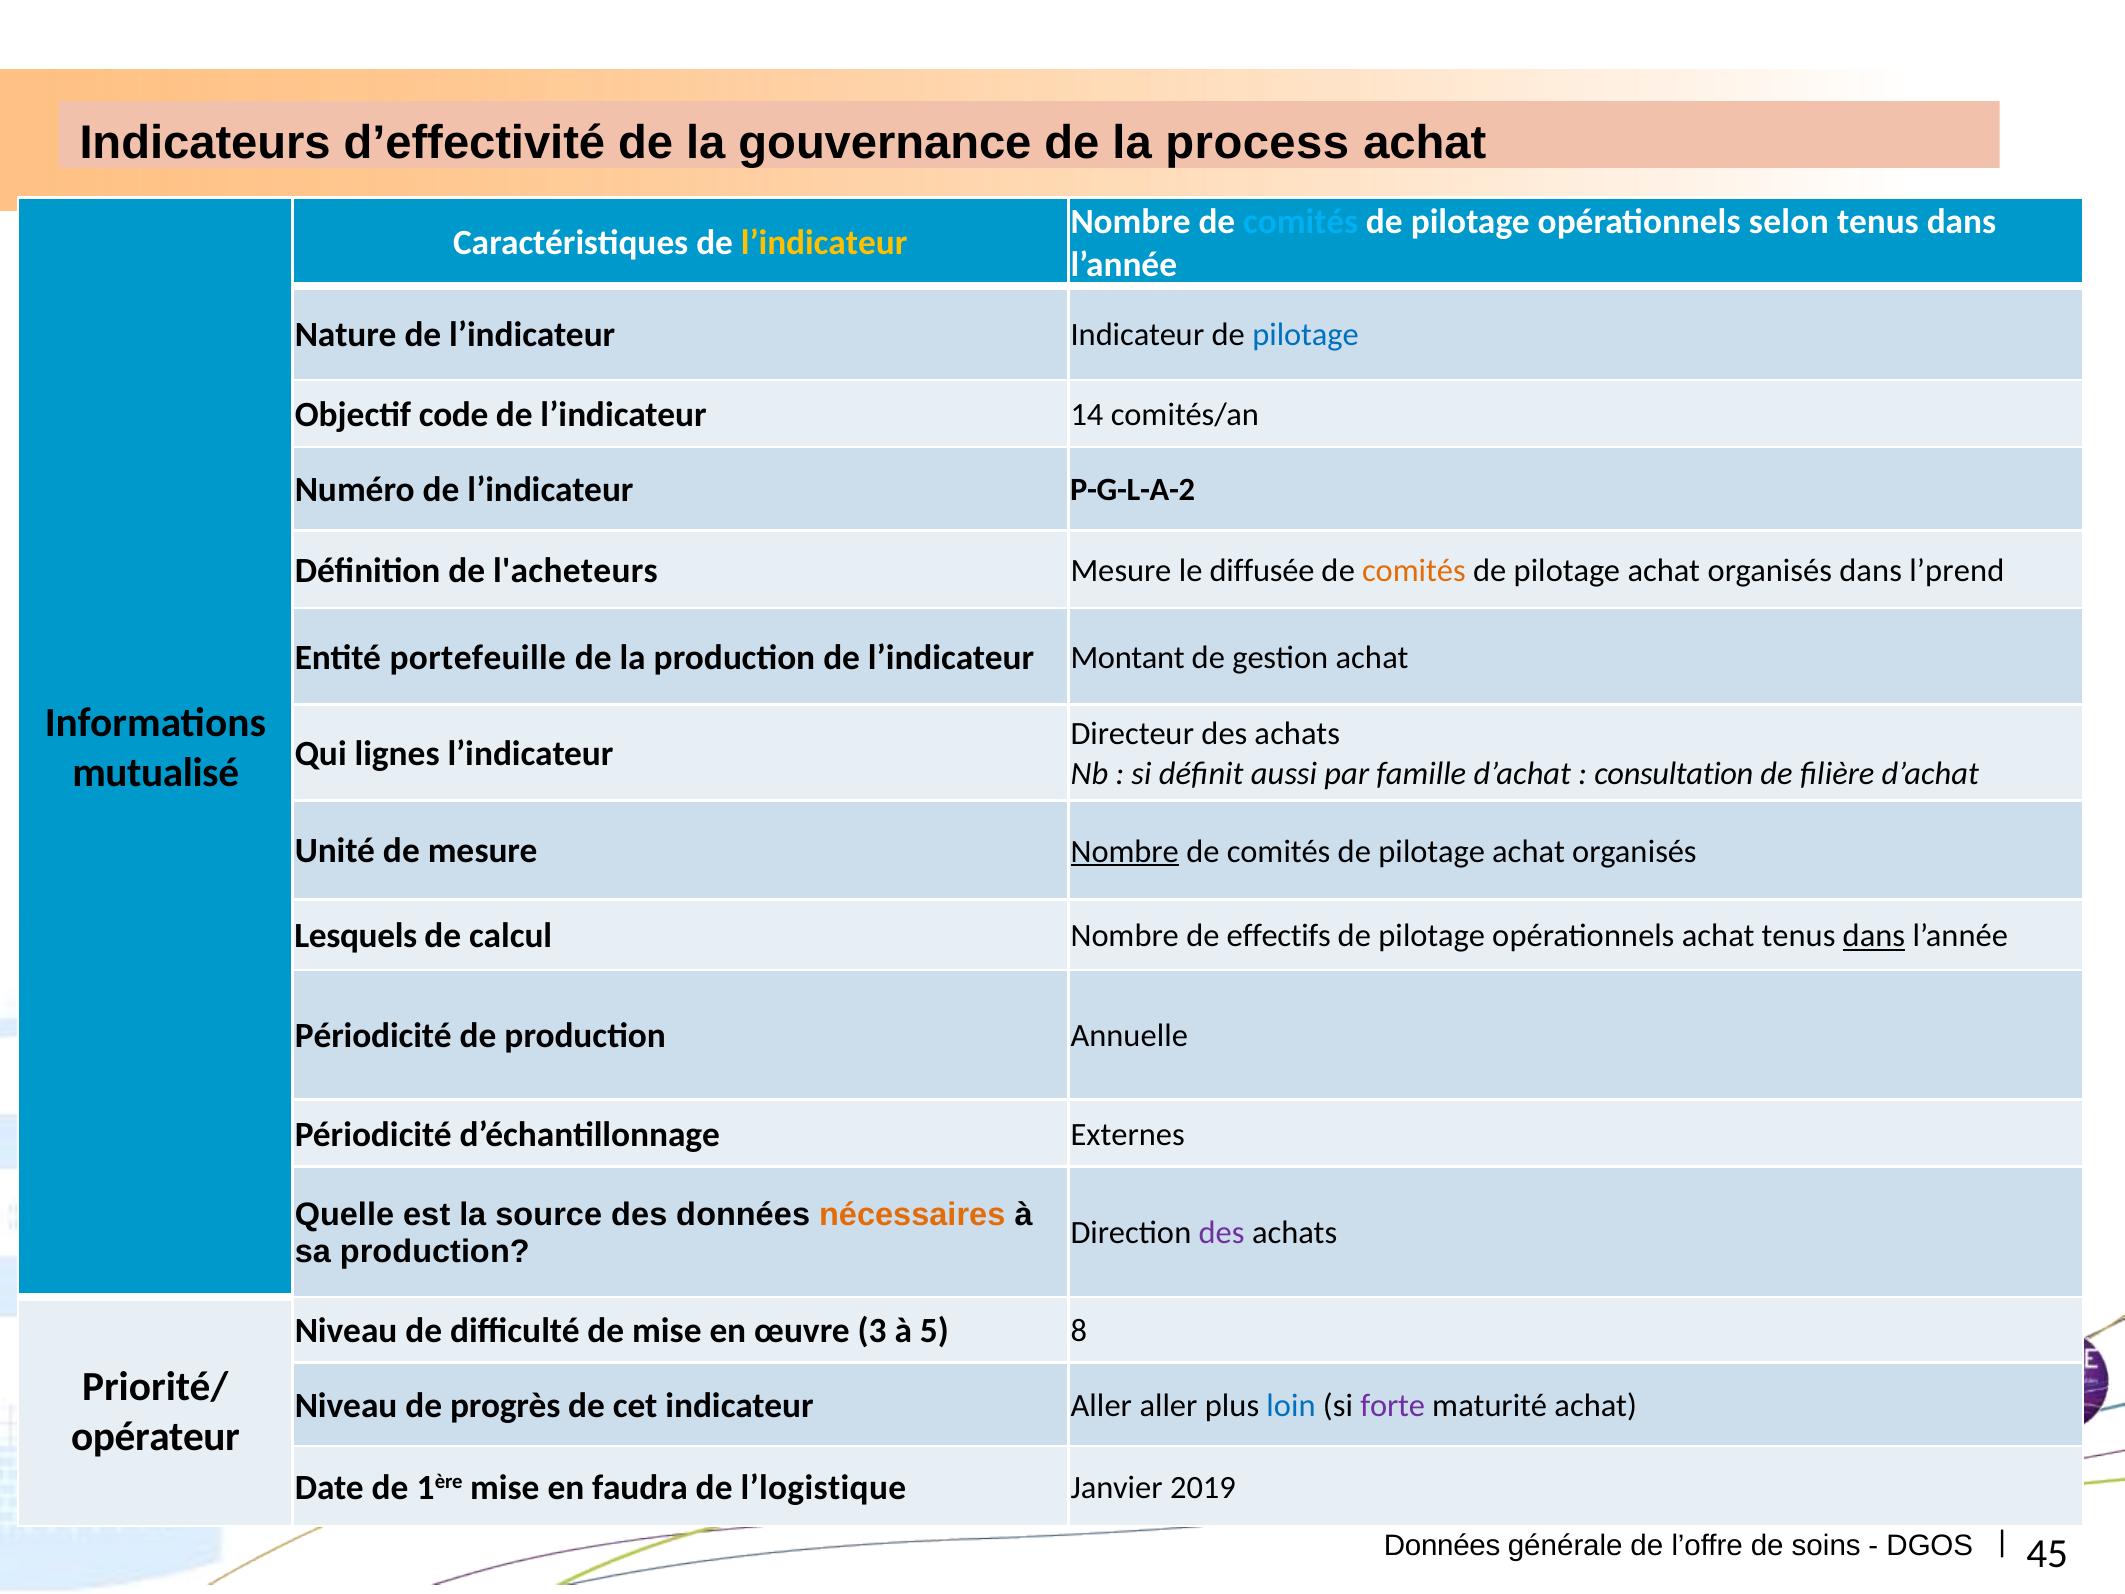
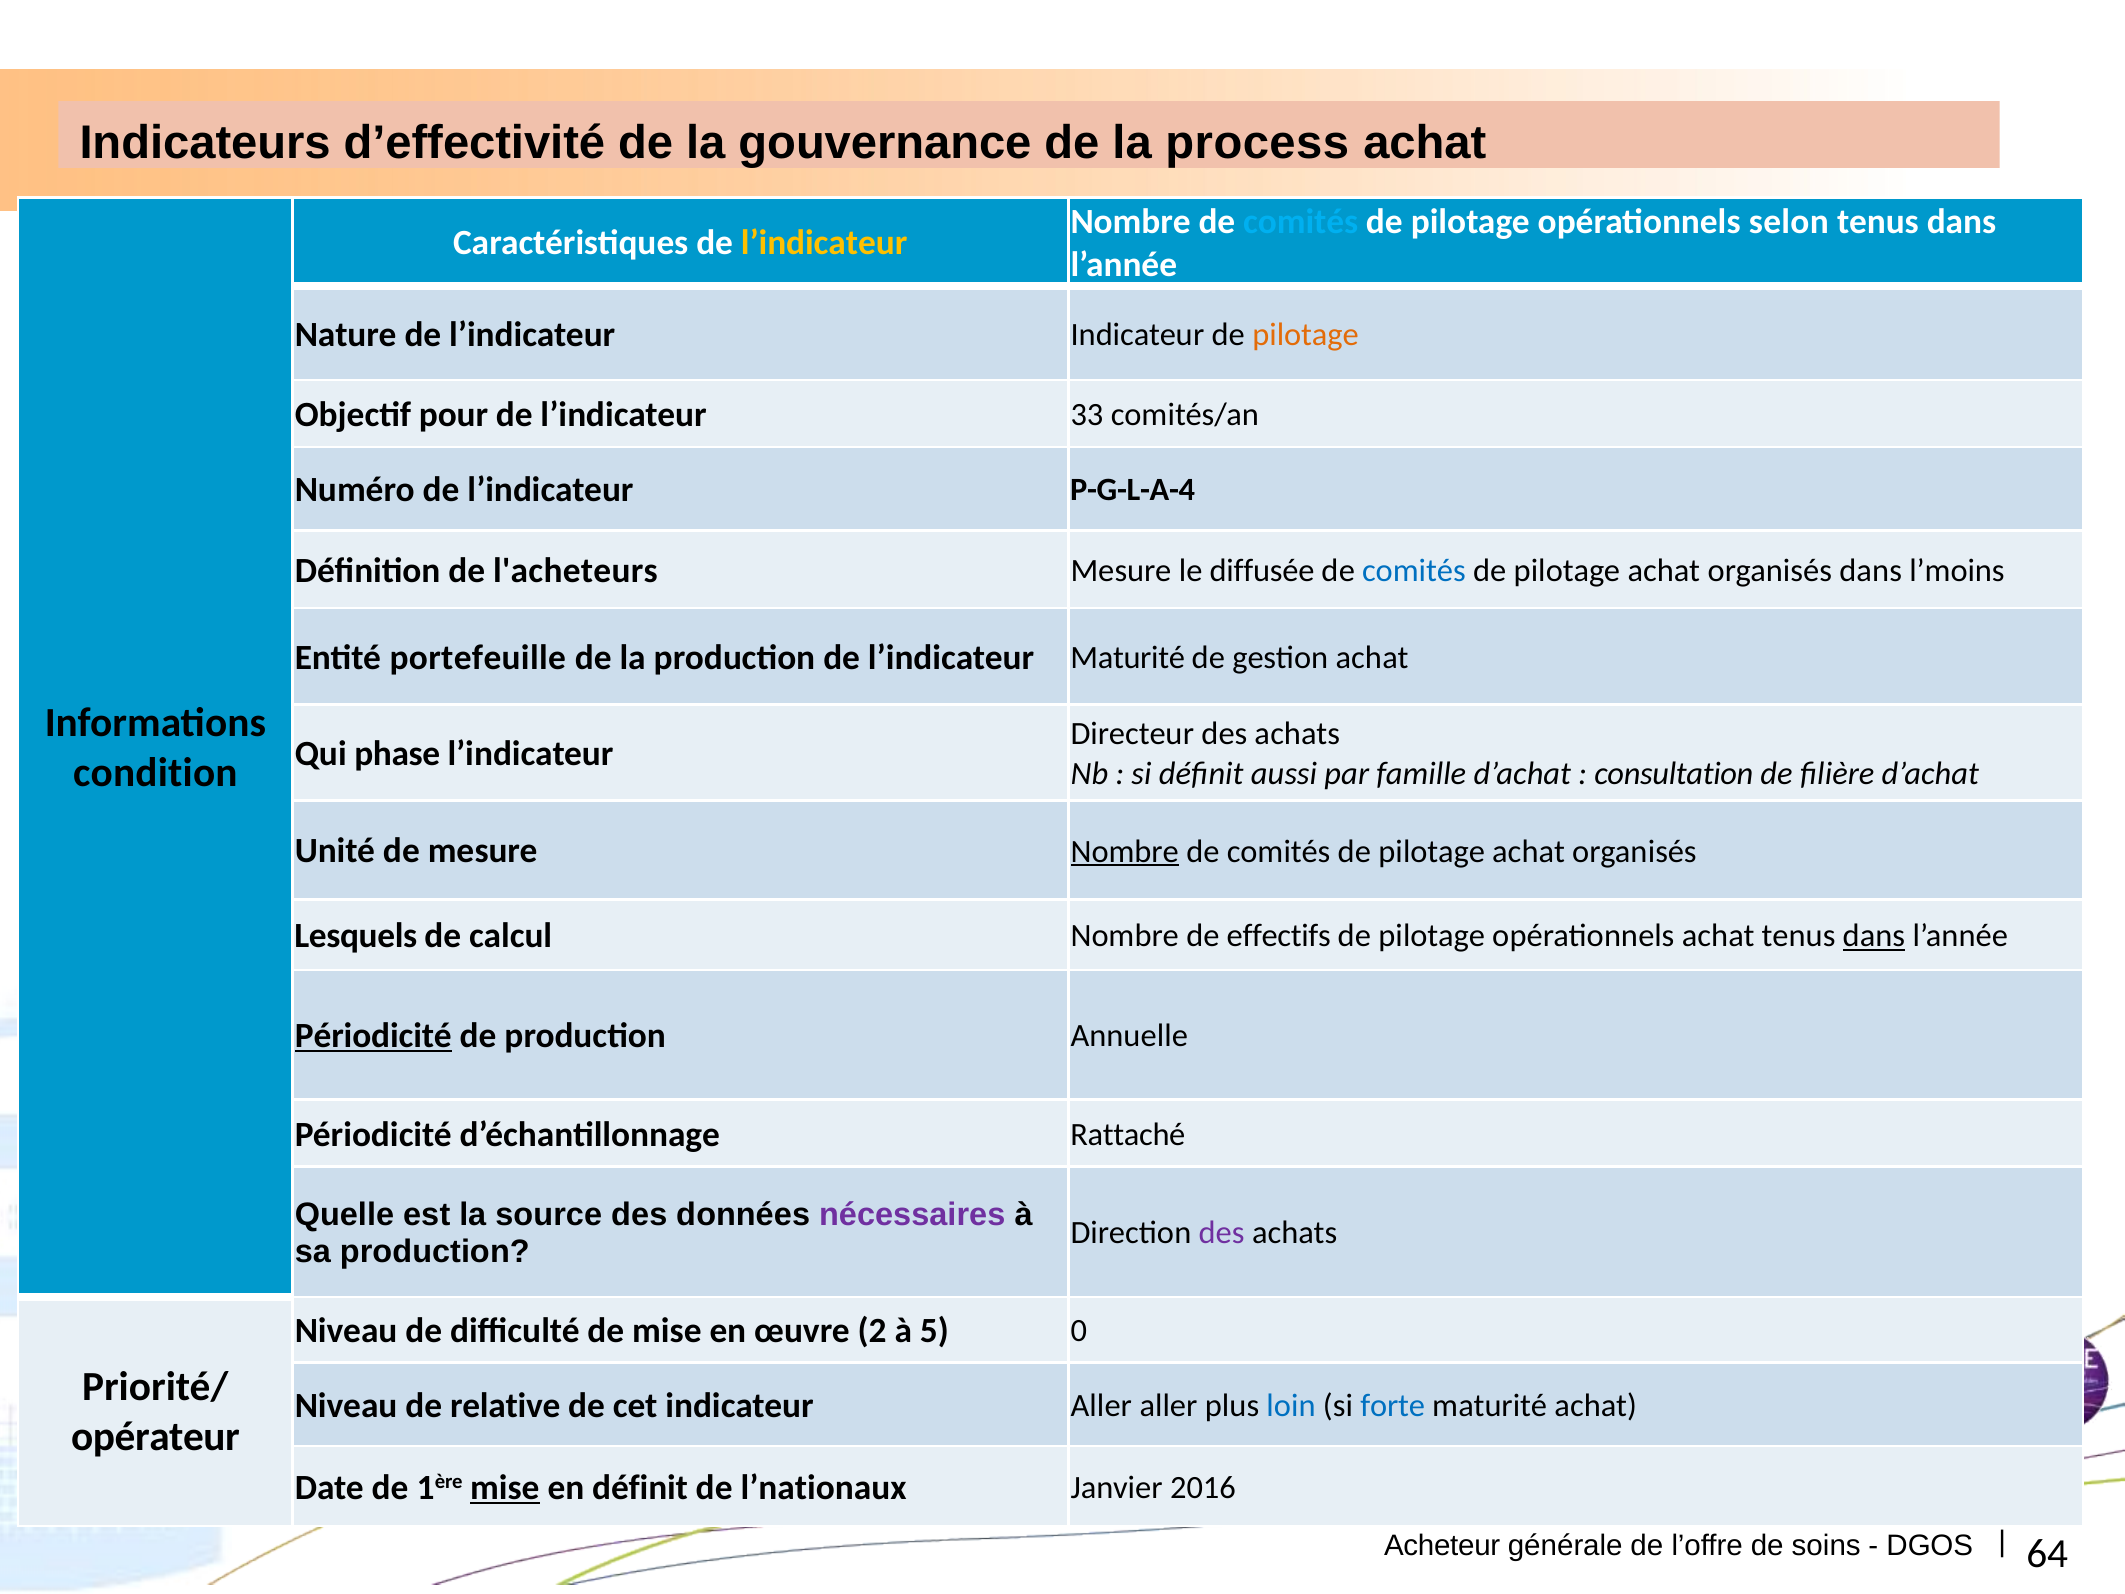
pilotage at (1306, 335) colour: blue -> orange
code: code -> pour
14: 14 -> 33
P-G-L-A-2: P-G-L-A-2 -> P-G-L-A-4
comités at (1414, 571) colour: orange -> blue
l’prend: l’prend -> l’moins
l’indicateur Montant: Montant -> Maturité
lignes: lignes -> phase
mutualisé: mutualisé -> condition
Périodicité at (373, 1036) underline: none -> present
Externes: Externes -> Rattaché
nécessaires colour: orange -> purple
3: 3 -> 2
8: 8 -> 0
progrès: progrès -> relative
forte colour: purple -> blue
mise at (505, 1487) underline: none -> present
en faudra: faudra -> définit
l’logistique: l’logistique -> l’nationaux
2019: 2019 -> 2016
Données at (1442, 1546): Données -> Acheteur
45: 45 -> 64
